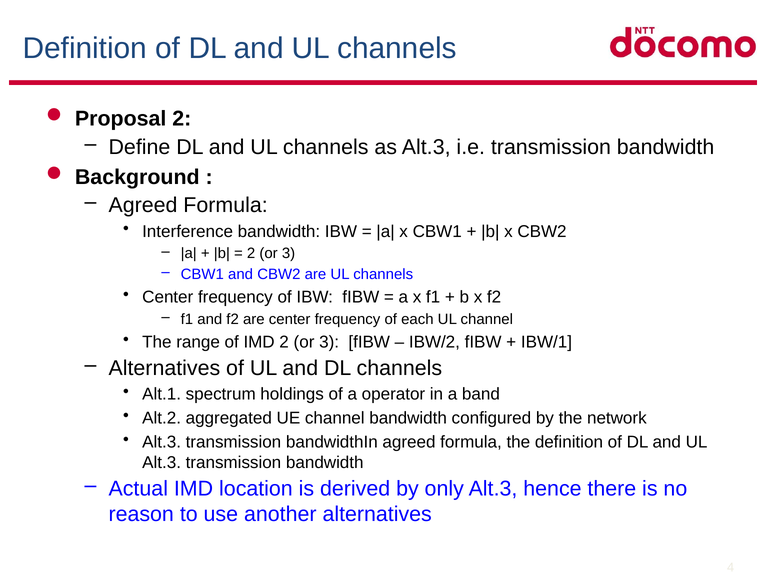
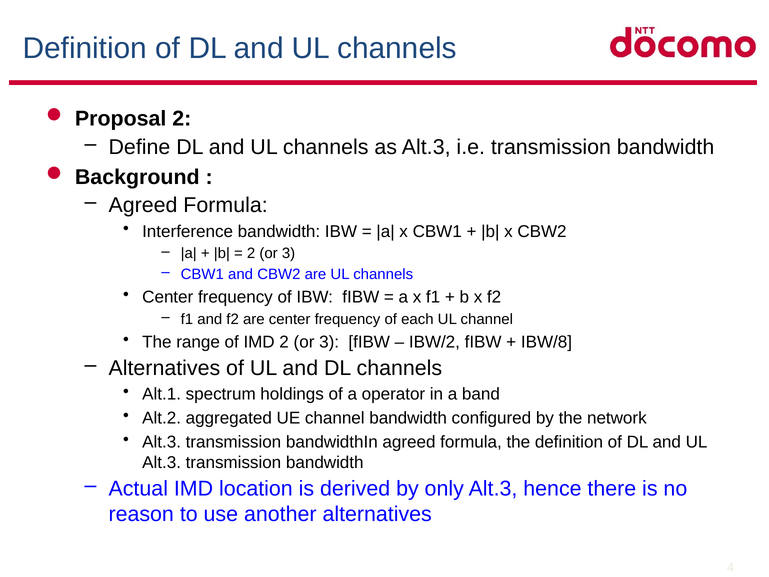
IBW/1: IBW/1 -> IBW/8
